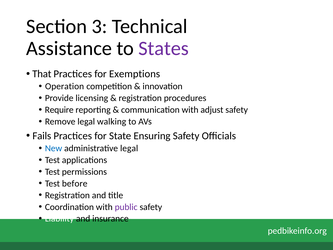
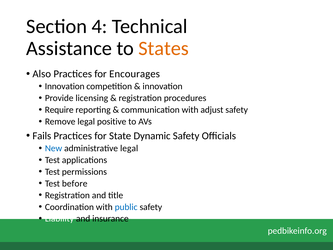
3: 3 -> 4
States colour: purple -> orange
That: That -> Also
Exemptions: Exemptions -> Encourages
Operation at (65, 86): Operation -> Innovation
walking: walking -> positive
Ensuring: Ensuring -> Dynamic
public colour: purple -> blue
